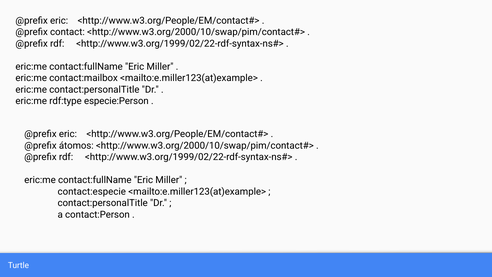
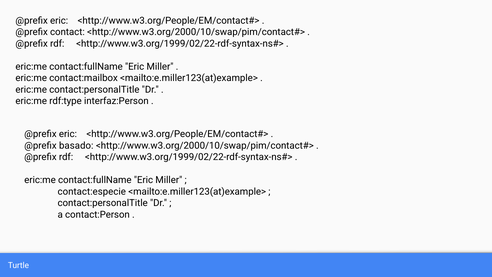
especie:Person: especie:Person -> interfaz:Person
átomos: átomos -> basado
